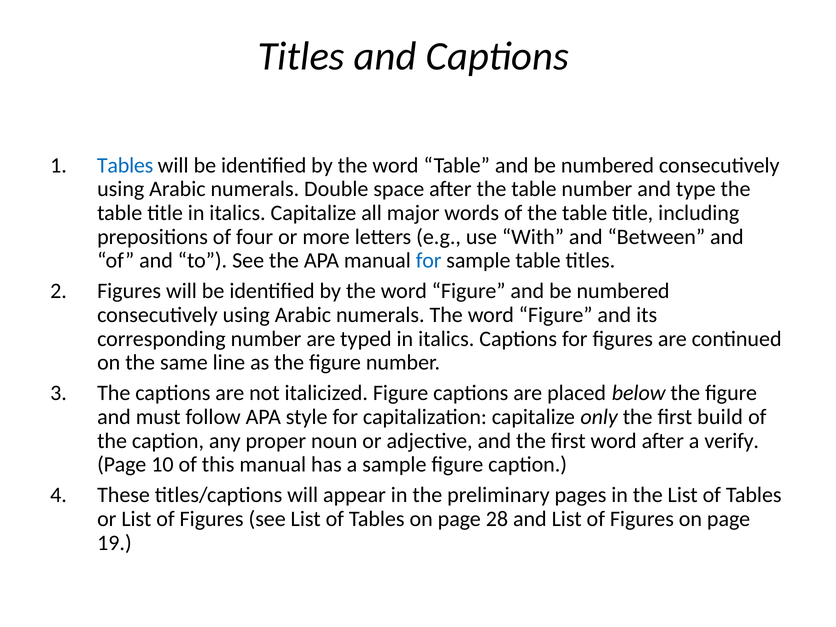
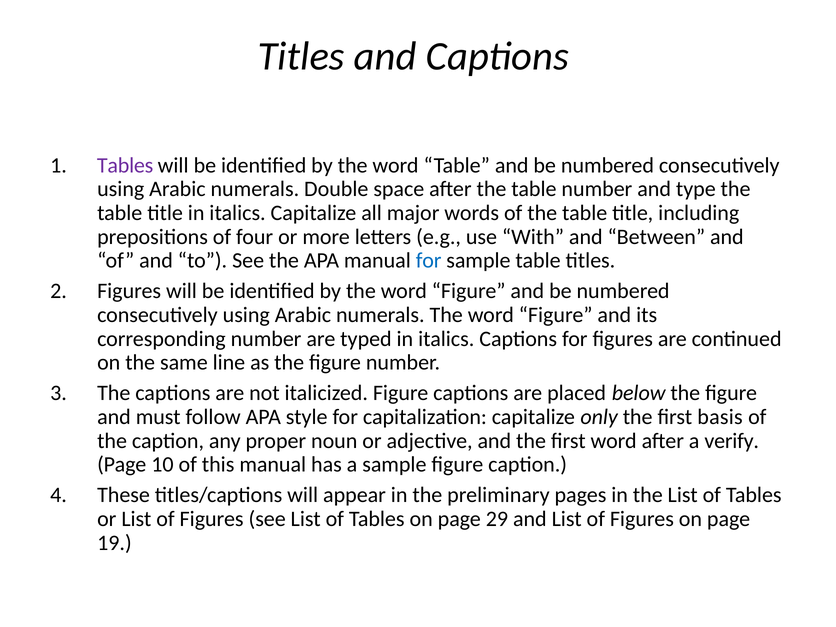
Tables at (125, 165) colour: blue -> purple
build: build -> basis
28: 28 -> 29
